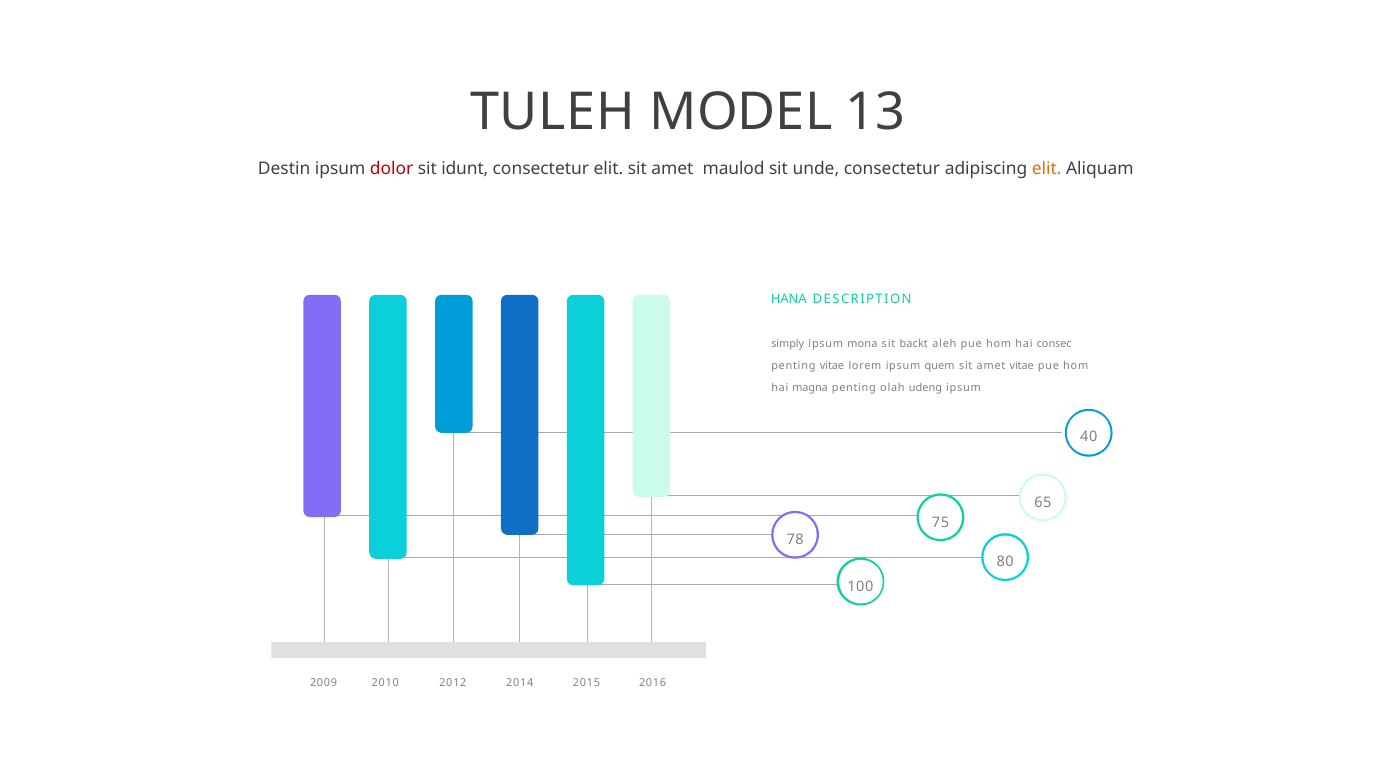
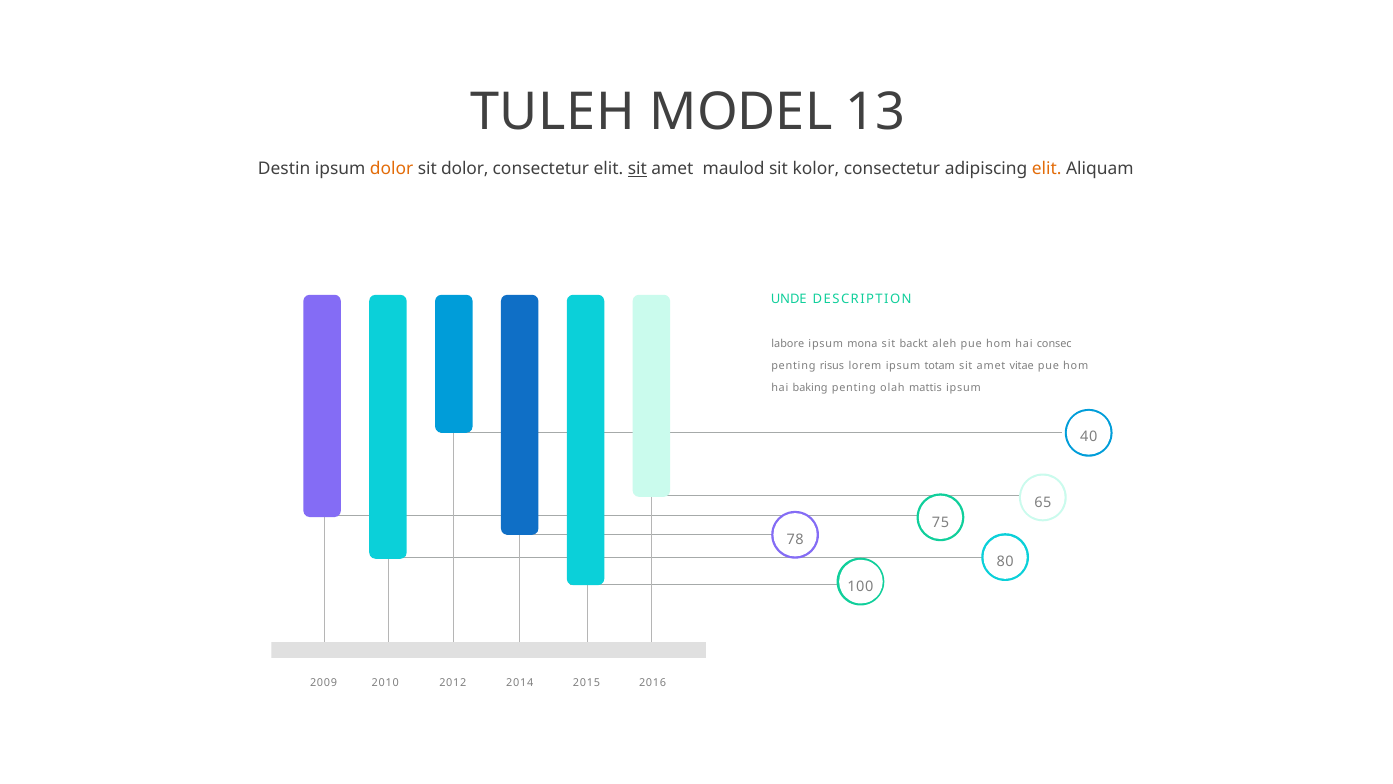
dolor at (392, 169) colour: red -> orange
sit idunt: idunt -> dolor
sit at (637, 169) underline: none -> present
unde: unde -> kolor
HANA: HANA -> UNDE
simply: simply -> labore
penting vitae: vitae -> risus
quem: quem -> totam
magna: magna -> baking
udeng: udeng -> mattis
